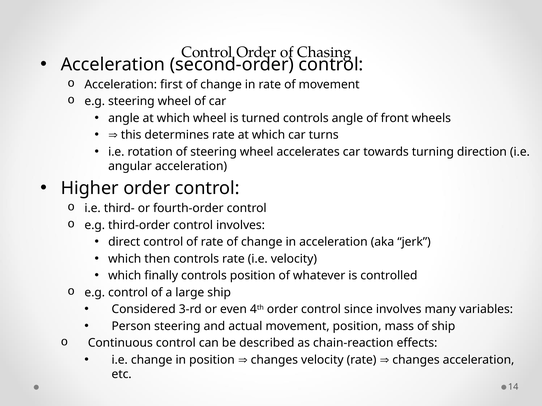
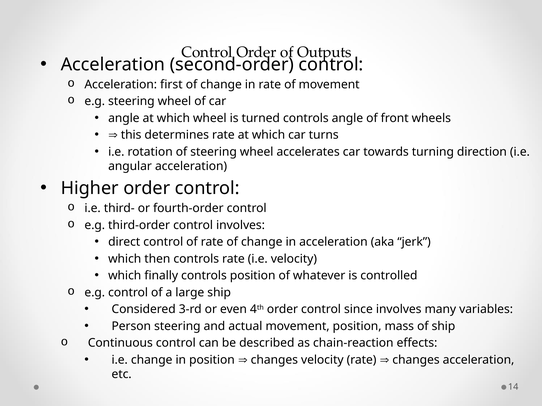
Chasing: Chasing -> Outputs
